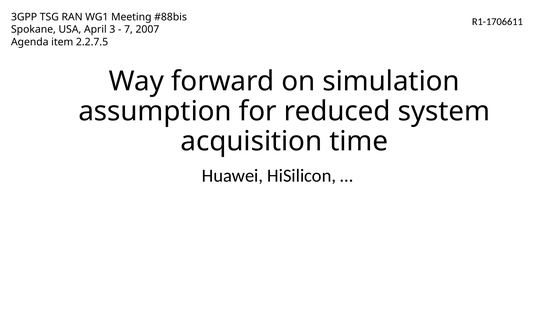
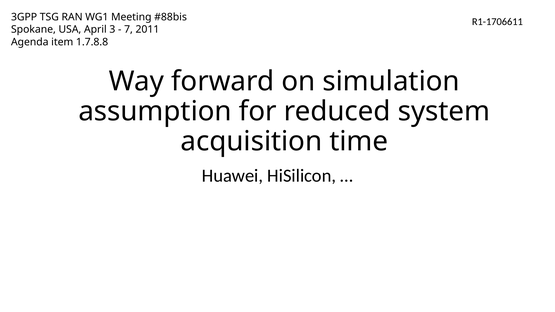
2007: 2007 -> 2011
2.2.7.5: 2.2.7.5 -> 1.7.8.8
